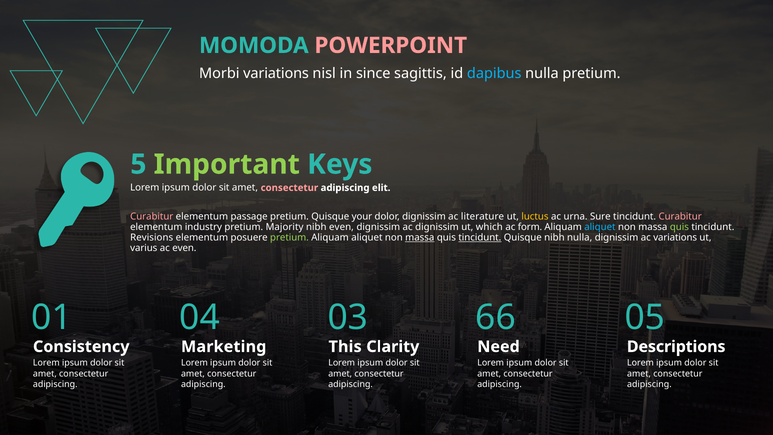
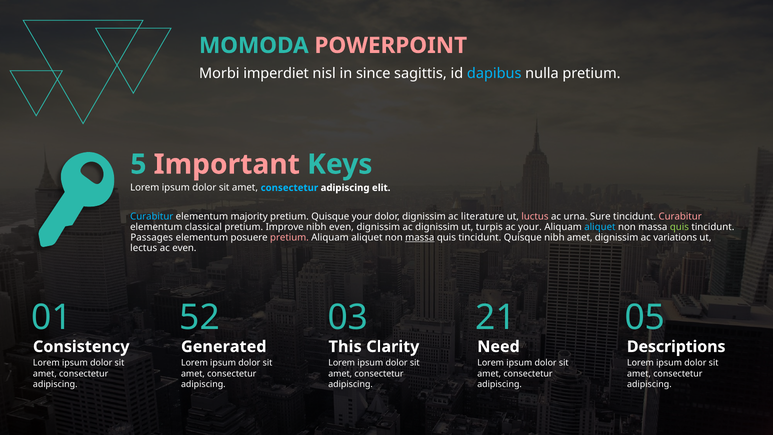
Morbi variations: variations -> imperdiet
Important colour: light green -> pink
consectetur at (289, 188) colour: pink -> light blue
Curabitur at (152, 217) colour: pink -> light blue
passage: passage -> majority
luctus colour: yellow -> pink
industry: industry -> classical
Majority: Majority -> Improve
which: which -> turpis
ac form: form -> your
Revisions: Revisions -> Passages
pretium at (289, 237) colour: light green -> pink
tincidunt at (480, 237) underline: present -> none
nibh nulla: nulla -> amet
varius: varius -> lectus
04: 04 -> 52
66: 66 -> 21
Marketing: Marketing -> Generated
